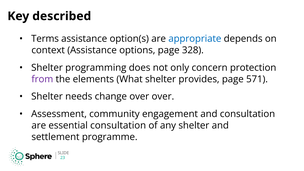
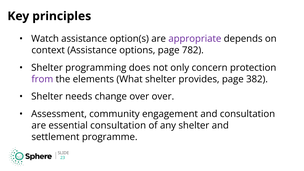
described: described -> principles
Terms: Terms -> Watch
appropriate colour: blue -> purple
328: 328 -> 782
571: 571 -> 382
